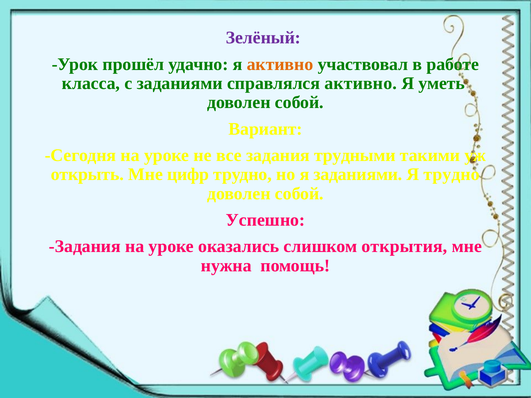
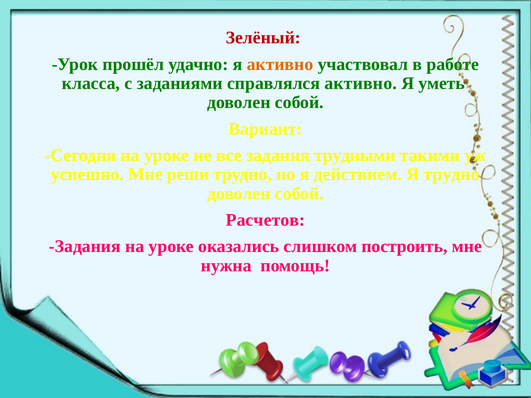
Зелёный colour: purple -> red
открыть: открыть -> успешно
цифр: цифр -> реши
я заданиями: заданиями -> действием
Успешно: Успешно -> Расчетов
открытия: открытия -> построить
